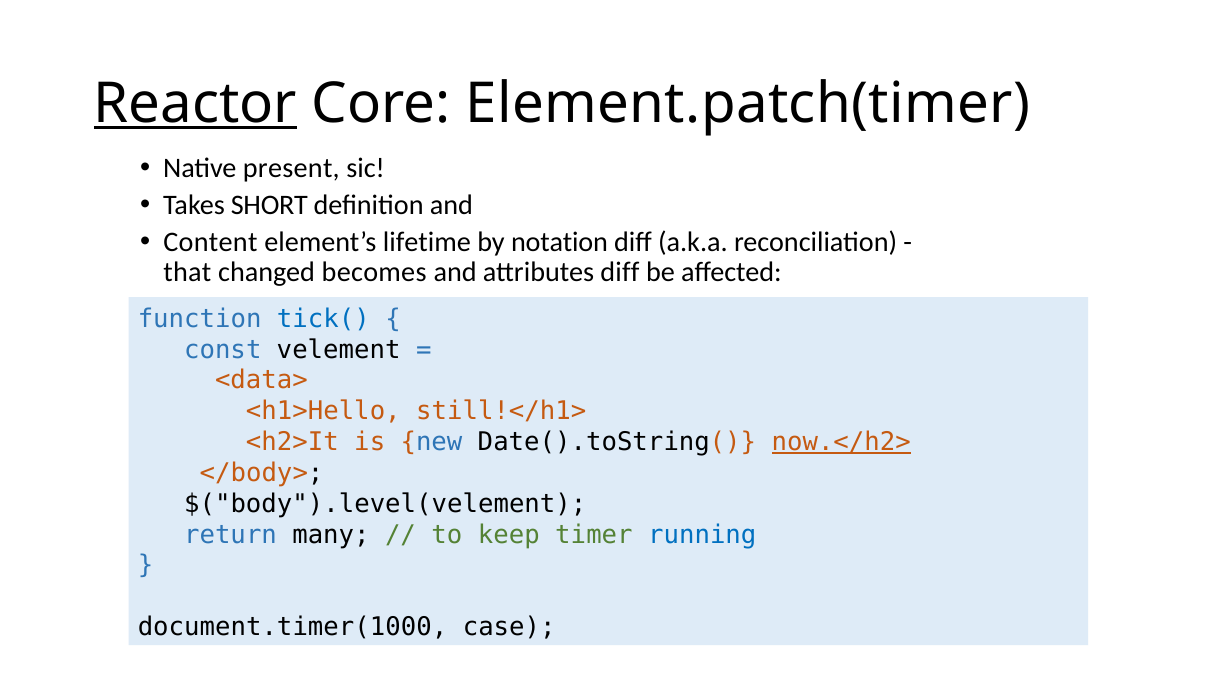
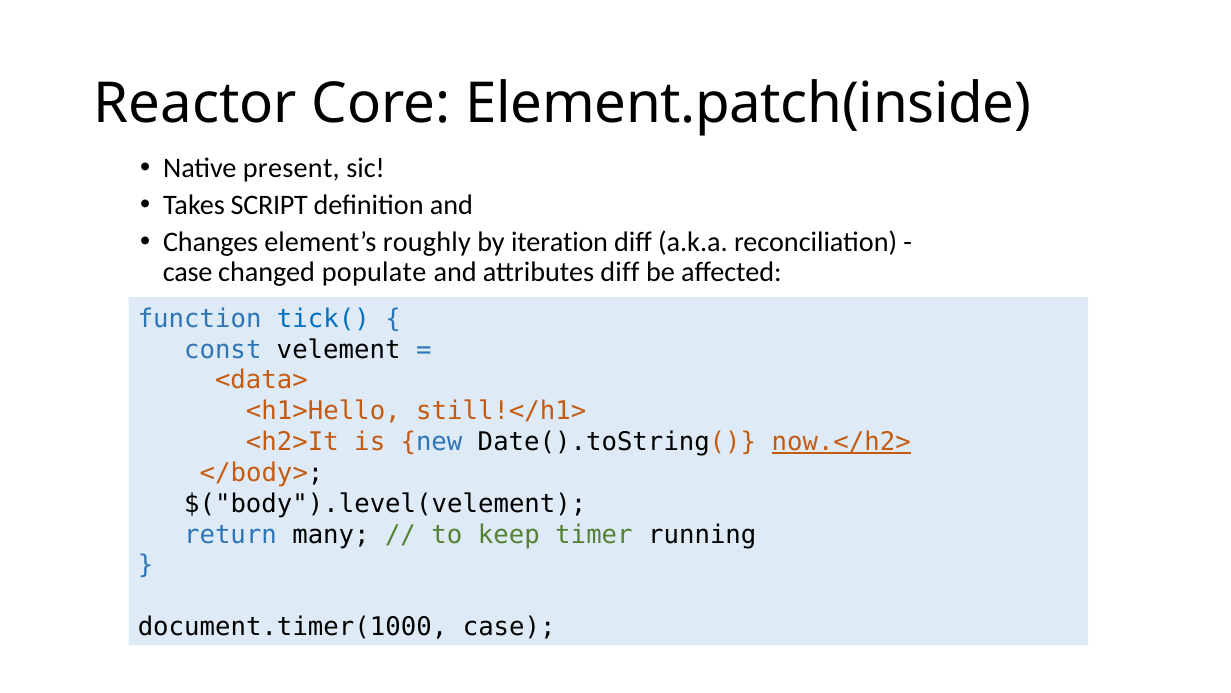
Reactor underline: present -> none
Element.patch(timer: Element.patch(timer -> Element.patch(inside
SHORT: SHORT -> SCRIPT
Content: Content -> Changes
lifetime: lifetime -> roughly
notation: notation -> iteration
that at (187, 272): that -> case
becomes: becomes -> populate
running colour: blue -> black
